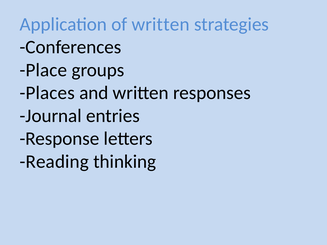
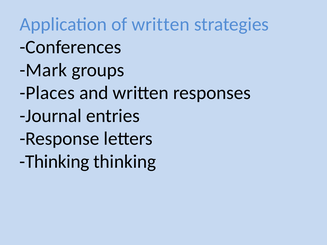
Place: Place -> Mark
Reading at (54, 162): Reading -> Thinking
